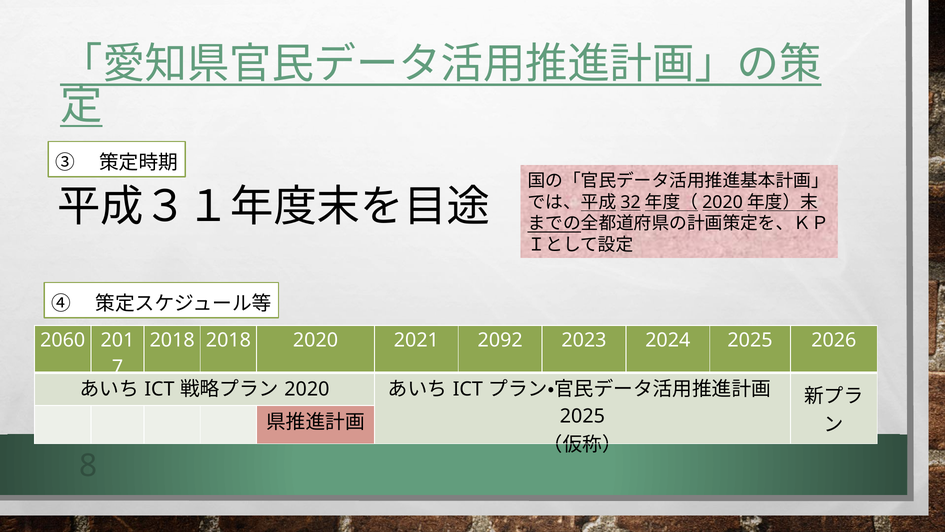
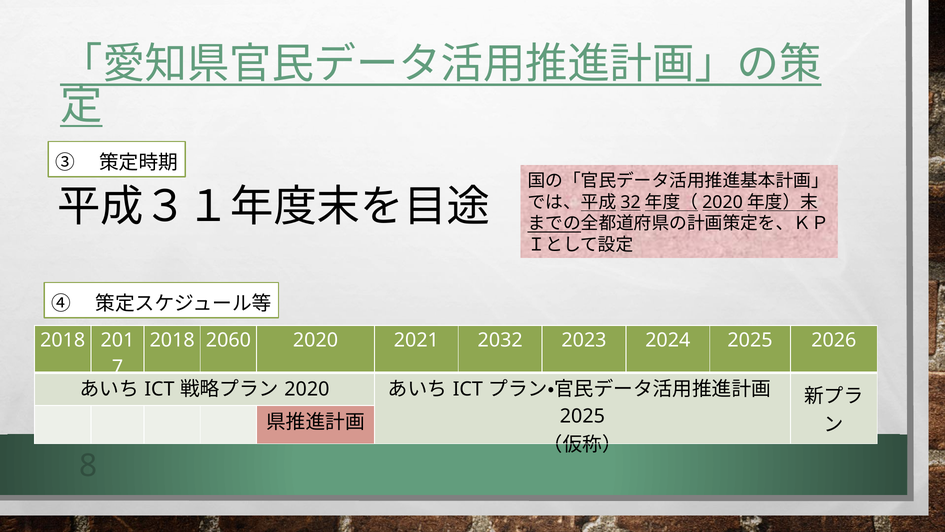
2060 at (63, 340): 2060 -> 2018
2018 2018: 2018 -> 2060
2092: 2092 -> 2032
